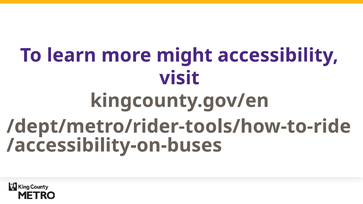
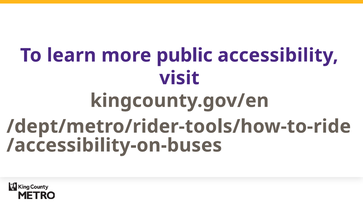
might: might -> public
